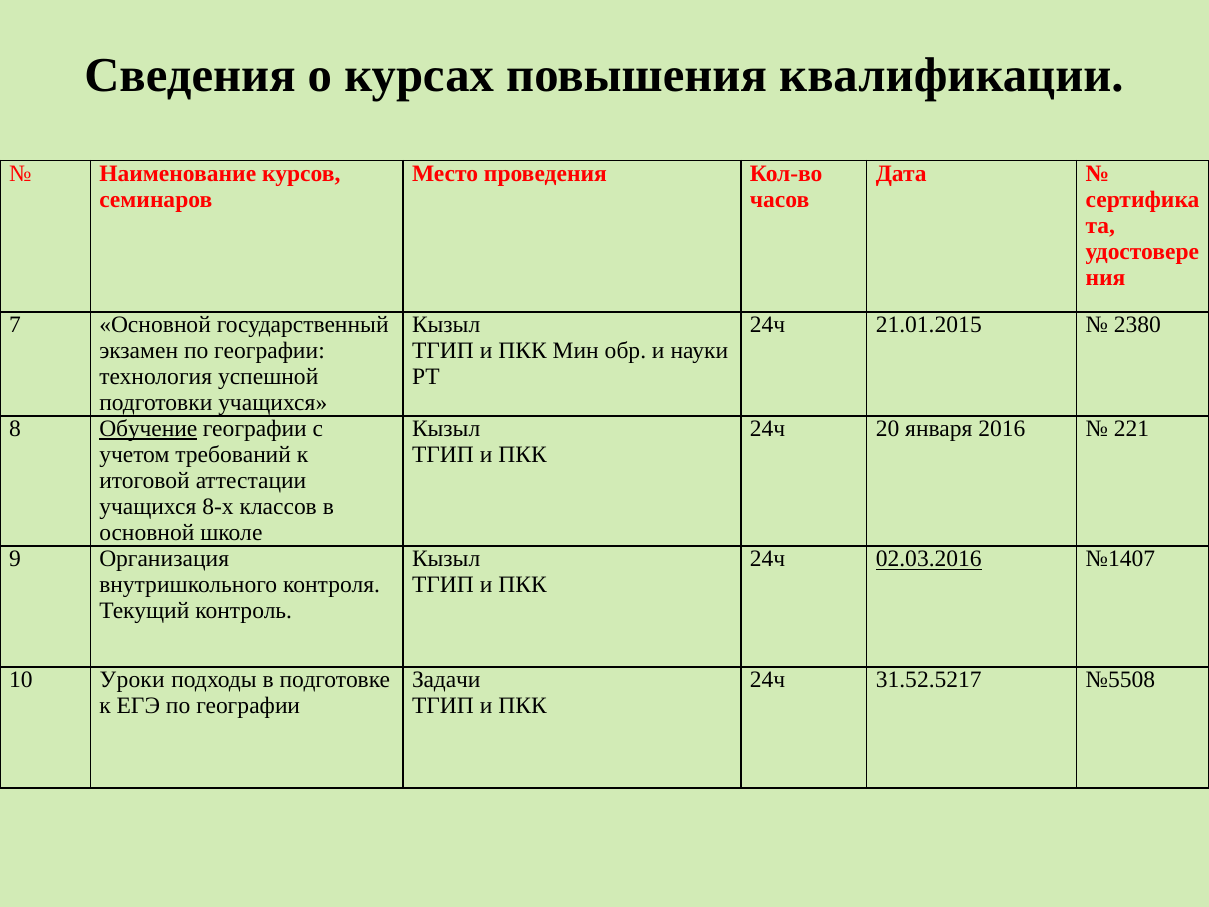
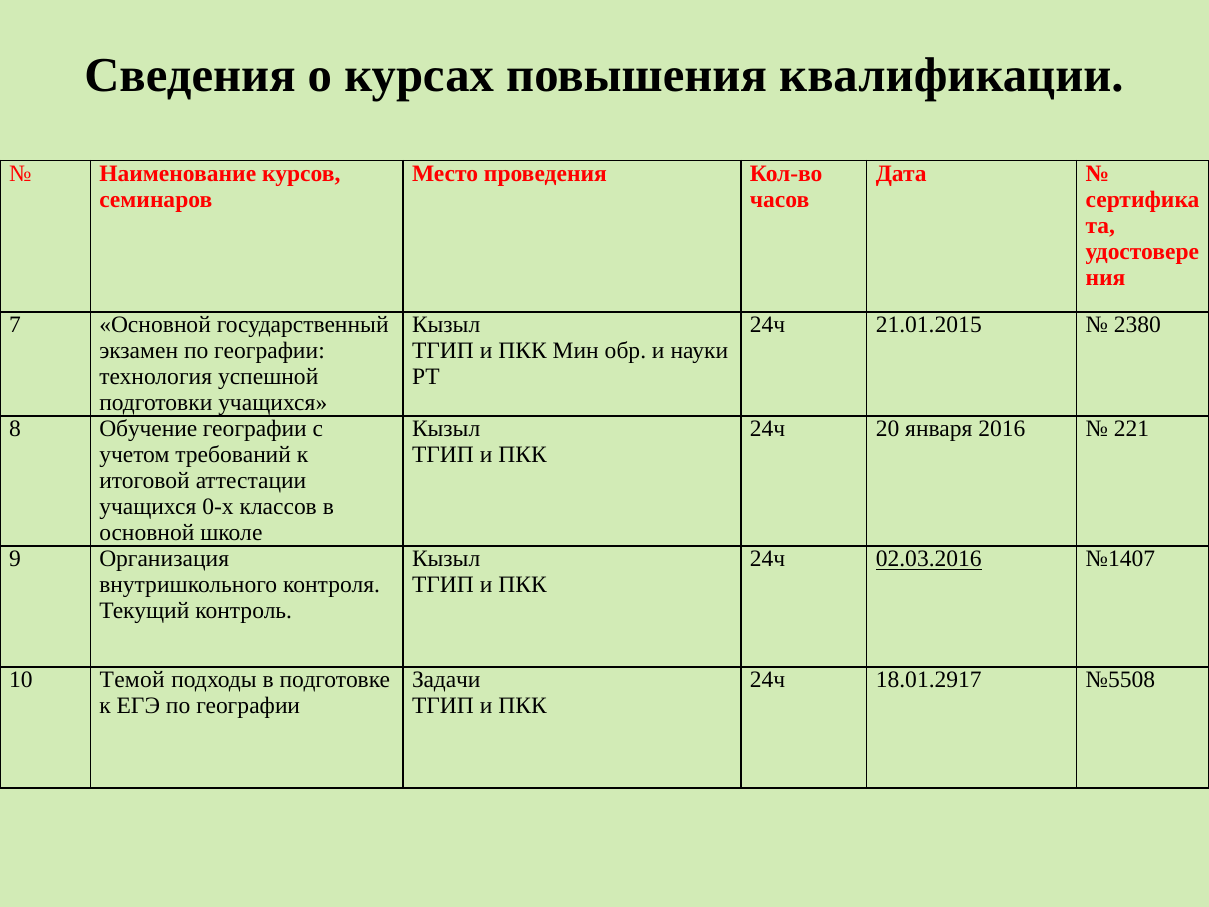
Обучение underline: present -> none
8-х: 8-х -> 0-х
Уроки: Уроки -> Темой
31.52.5217: 31.52.5217 -> 18.01.2917
